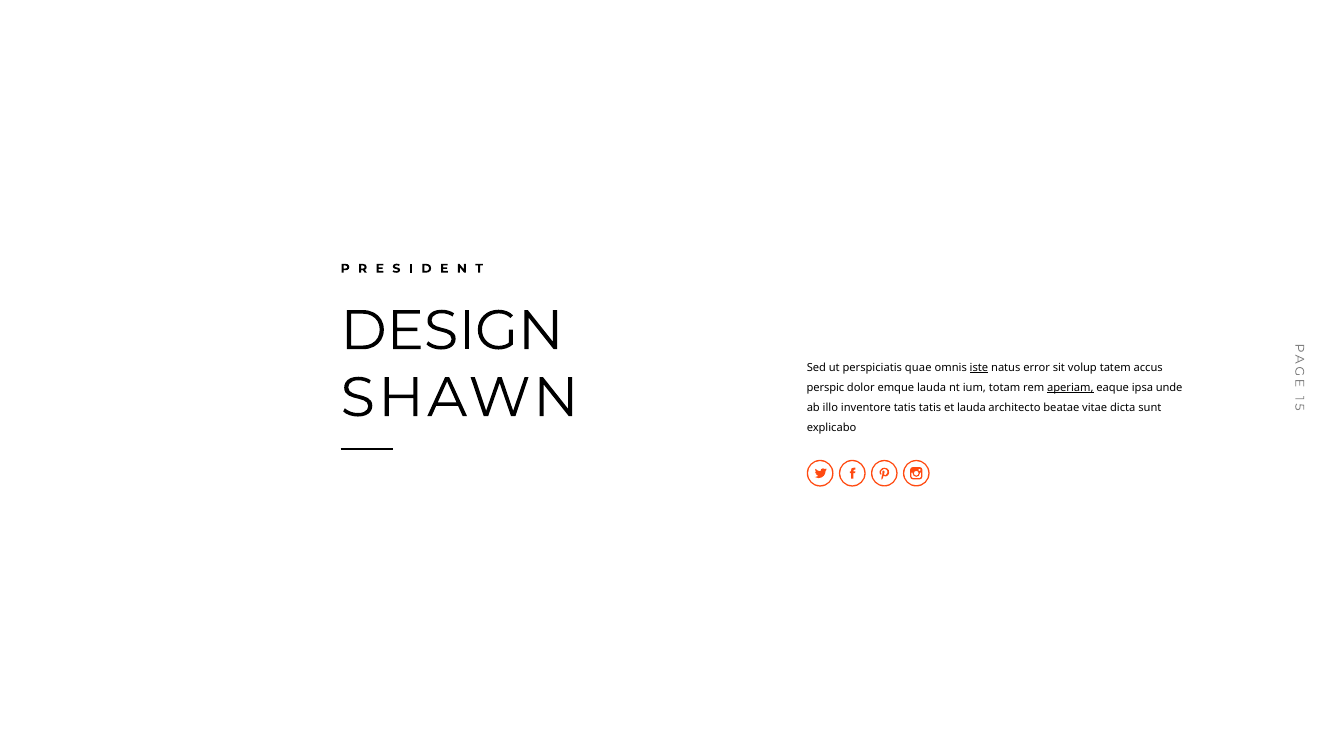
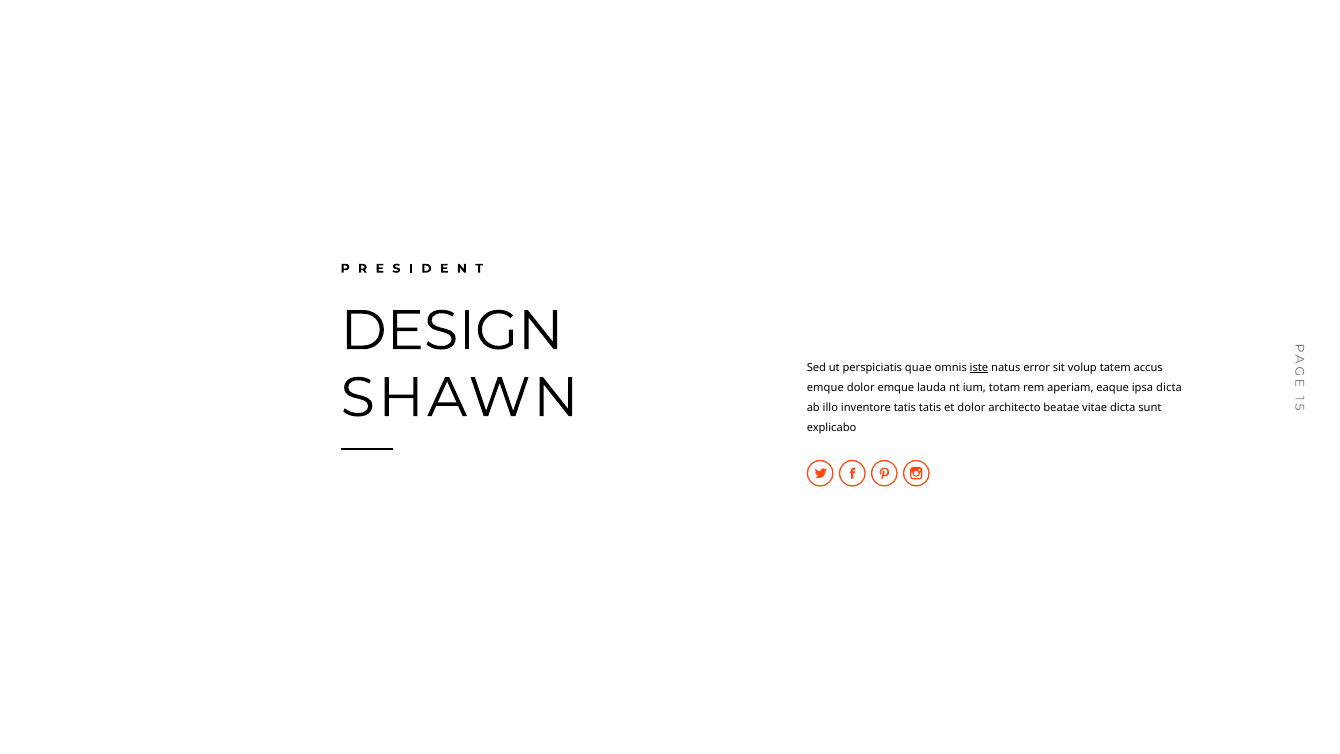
perspic at (825, 388): perspic -> emque
aperiam underline: present -> none
ipsa unde: unde -> dicta
et lauda: lauda -> dolor
